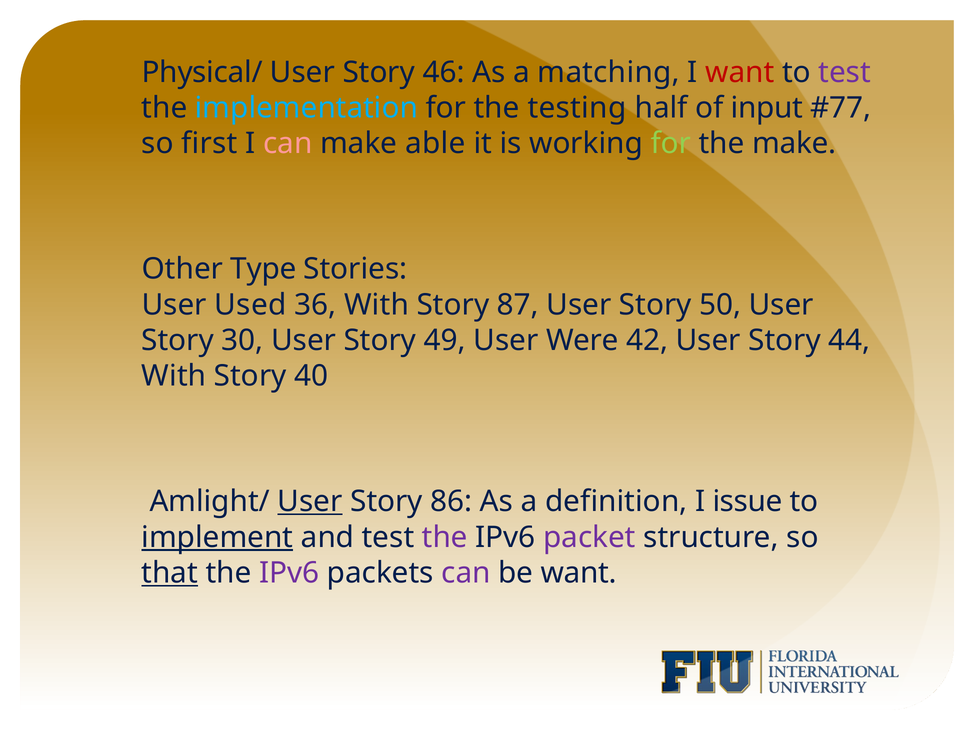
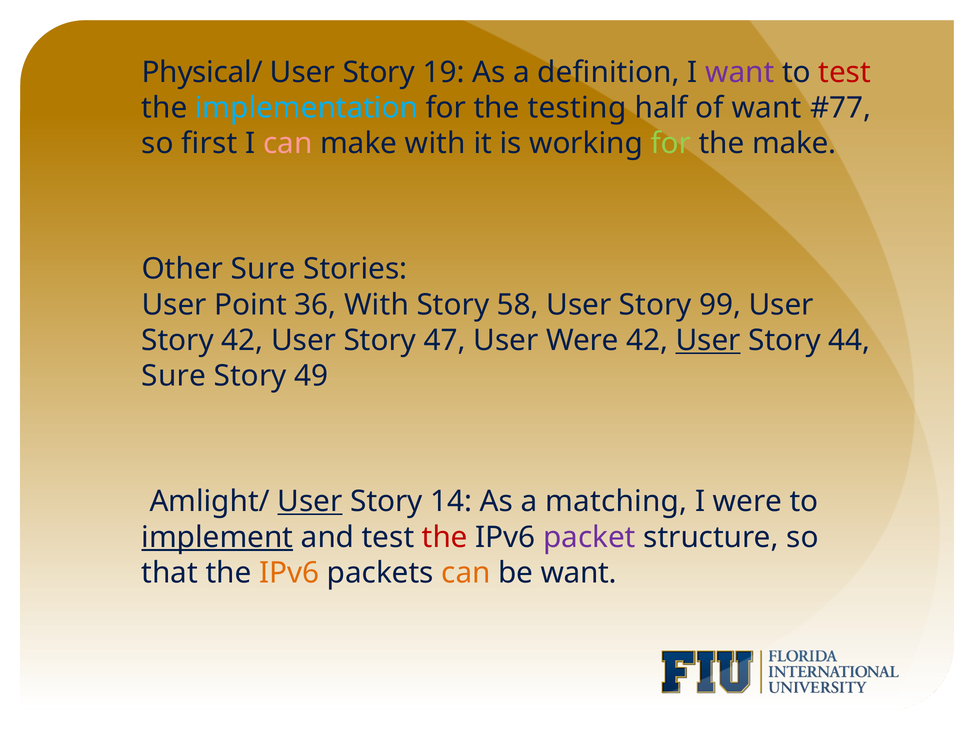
46: 46 -> 19
matching: matching -> definition
want at (740, 72) colour: red -> purple
test at (845, 72) colour: purple -> red
of input: input -> want
make able: able -> with
Other Type: Type -> Sure
Used: Used -> Point
87: 87 -> 58
50: 50 -> 99
Story 30: 30 -> 42
49: 49 -> 47
User at (708, 341) underline: none -> present
With at (174, 376): With -> Sure
40: 40 -> 49
86: 86 -> 14
definition: definition -> matching
I issue: issue -> were
the at (445, 538) colour: purple -> red
that underline: present -> none
IPv6 at (289, 573) colour: purple -> orange
can at (466, 573) colour: purple -> orange
